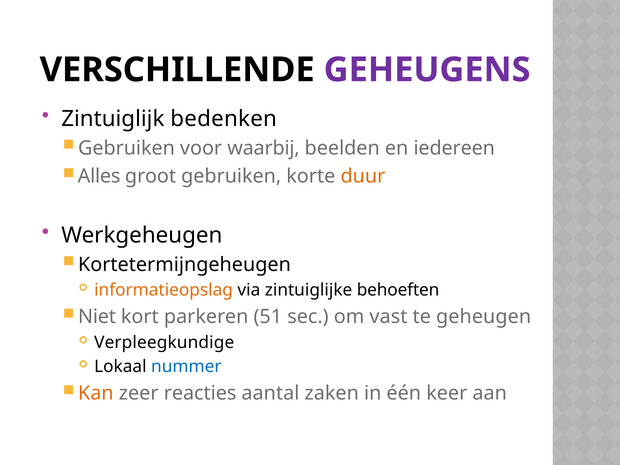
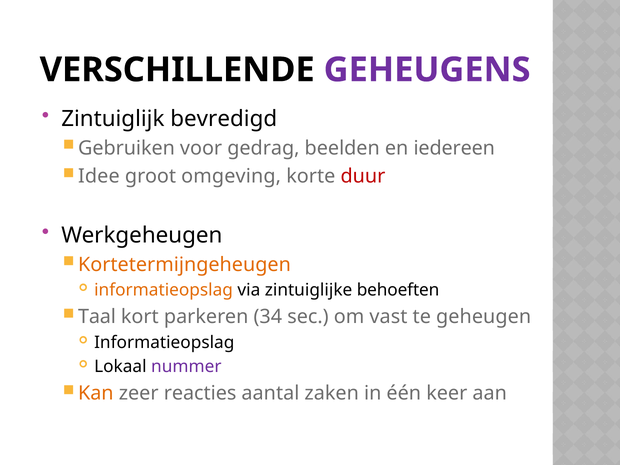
bedenken: bedenken -> bevredigd
waarbij: waarbij -> gedrag
Alles: Alles -> Idee
groot gebruiken: gebruiken -> omgeving
duur colour: orange -> red
Kortetermijngeheugen colour: black -> orange
Niet: Niet -> Taal
51: 51 -> 34
Verpleegkundige at (164, 342): Verpleegkundige -> Informatieopslag
nummer colour: blue -> purple
